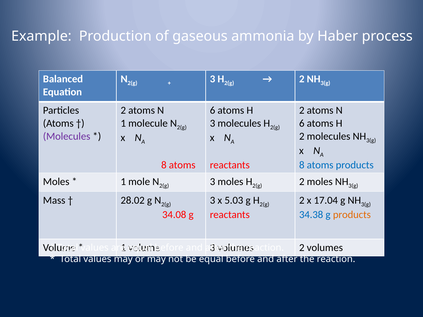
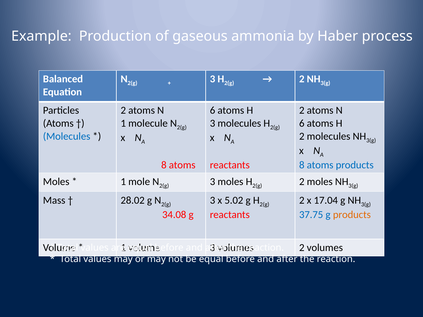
Molecules at (67, 136) colour: purple -> blue
5.03: 5.03 -> 5.02
34.38: 34.38 -> 37.75
